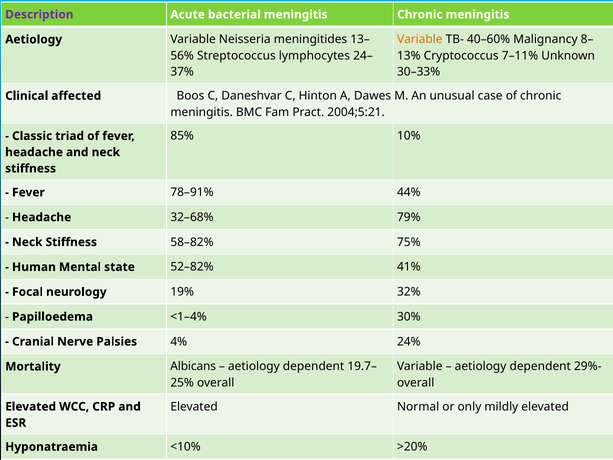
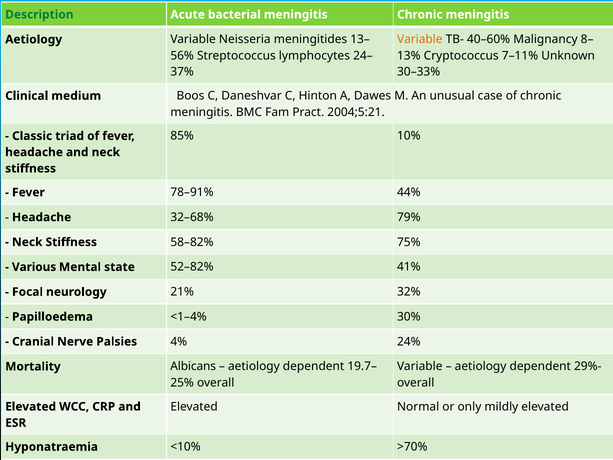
Description colour: purple -> green
affected: affected -> medium
Human: Human -> Various
19%: 19% -> 21%
>20%: >20% -> >70%
